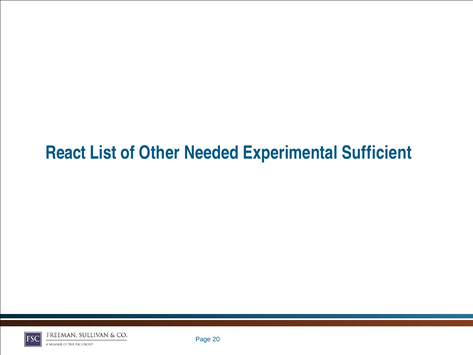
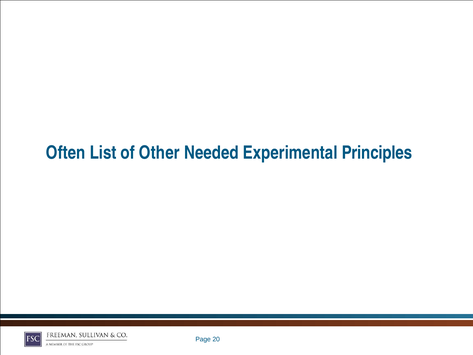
React: React -> Often
Sufficient: Sufficient -> Principles
